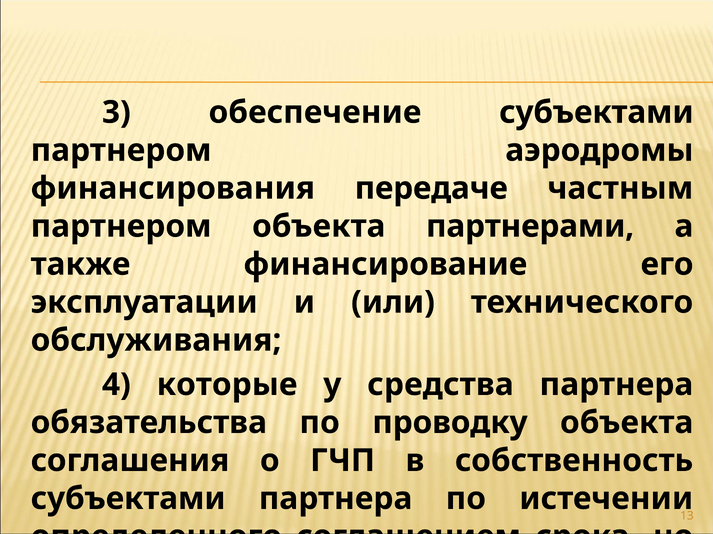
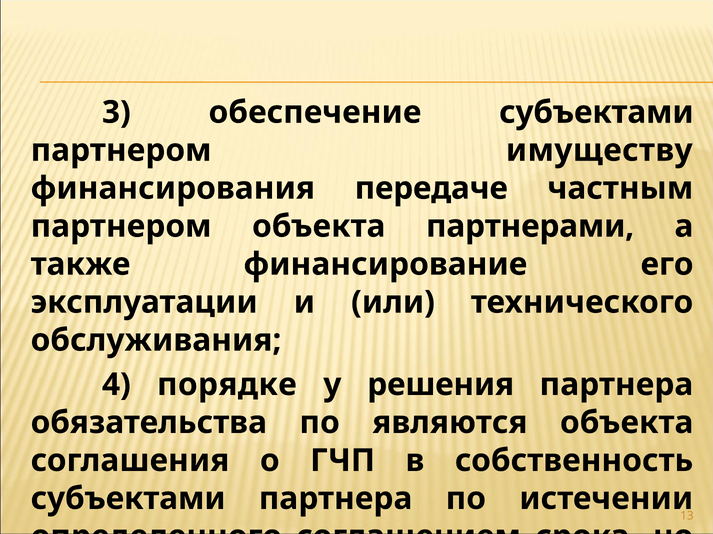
аэродромы: аэродромы -> имуществу
которые: которые -> порядке
средства: средства -> решения
проводку: проводку -> являются
